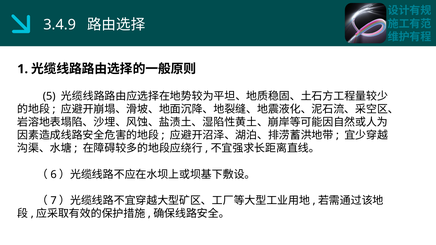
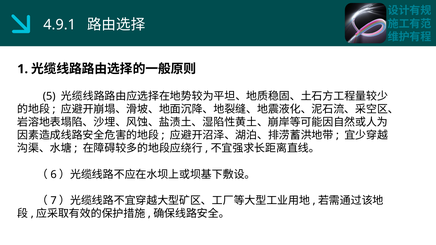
3.4.9: 3.4.9 -> 4.9.1
